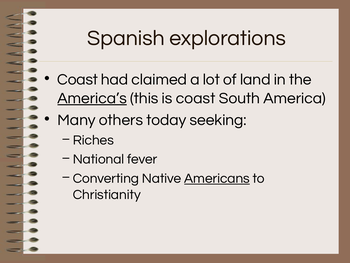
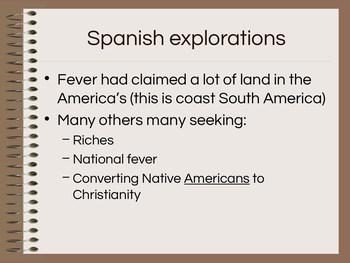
Coast at (78, 79): Coast -> Fever
America’s underline: present -> none
others today: today -> many
